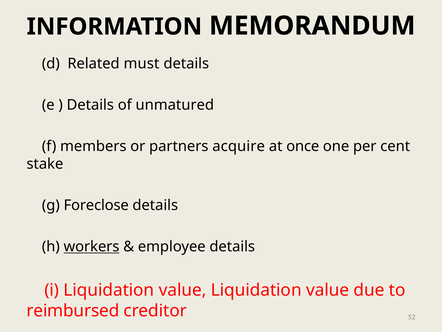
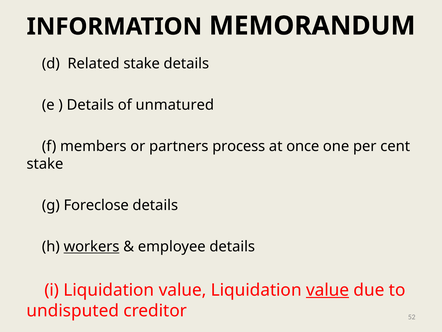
Related must: must -> stake
acquire: acquire -> process
value at (328, 290) underline: none -> present
reimbursed: reimbursed -> undisputed
